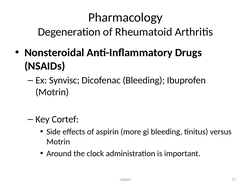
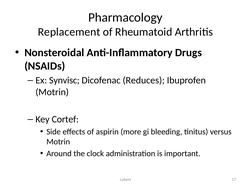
Degeneration: Degeneration -> Replacement
Dicofenac Bleeding: Bleeding -> Reduces
